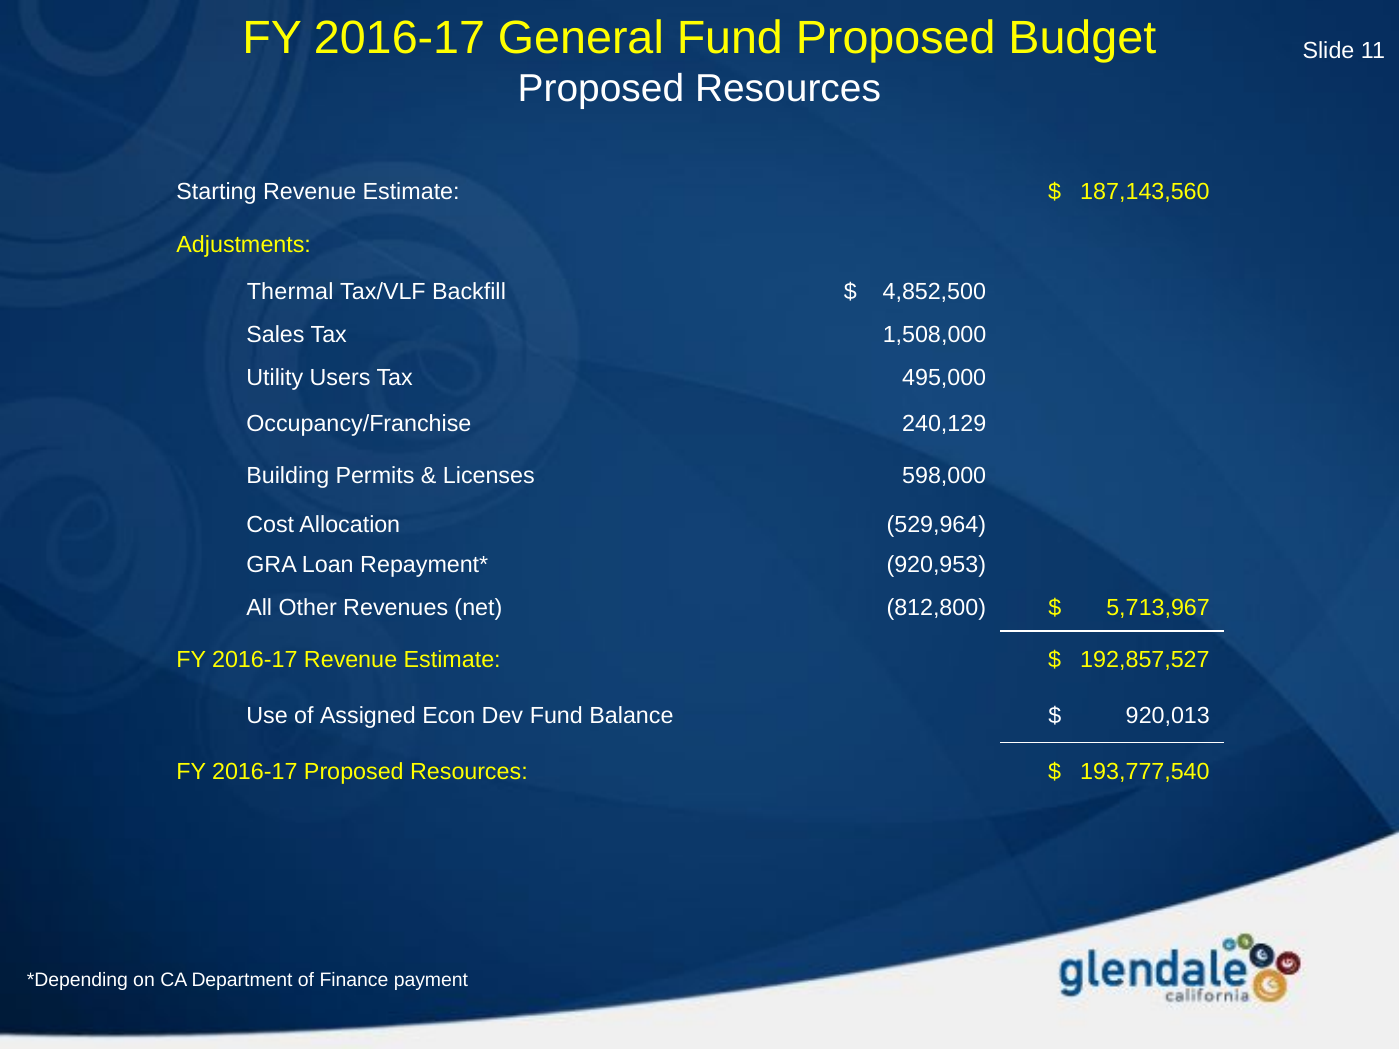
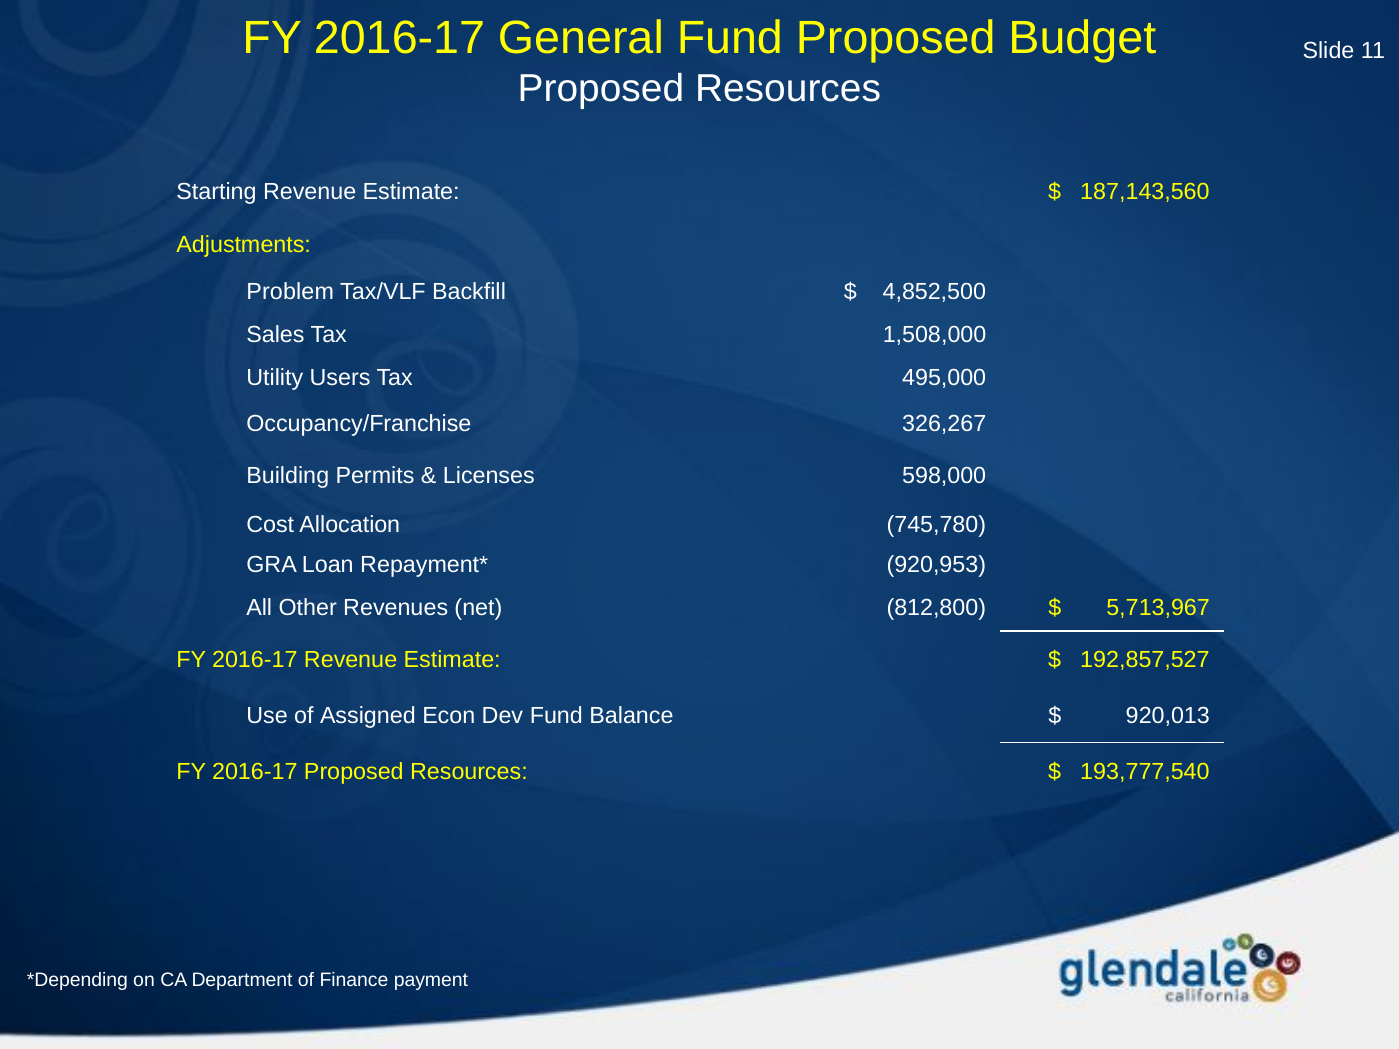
Thermal: Thermal -> Problem
240,129: 240,129 -> 326,267
529,964: 529,964 -> 745,780
